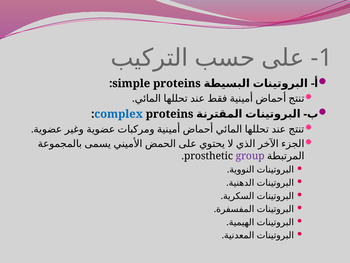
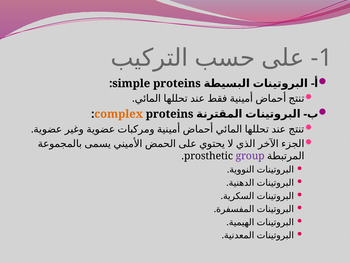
complex colour: blue -> orange
